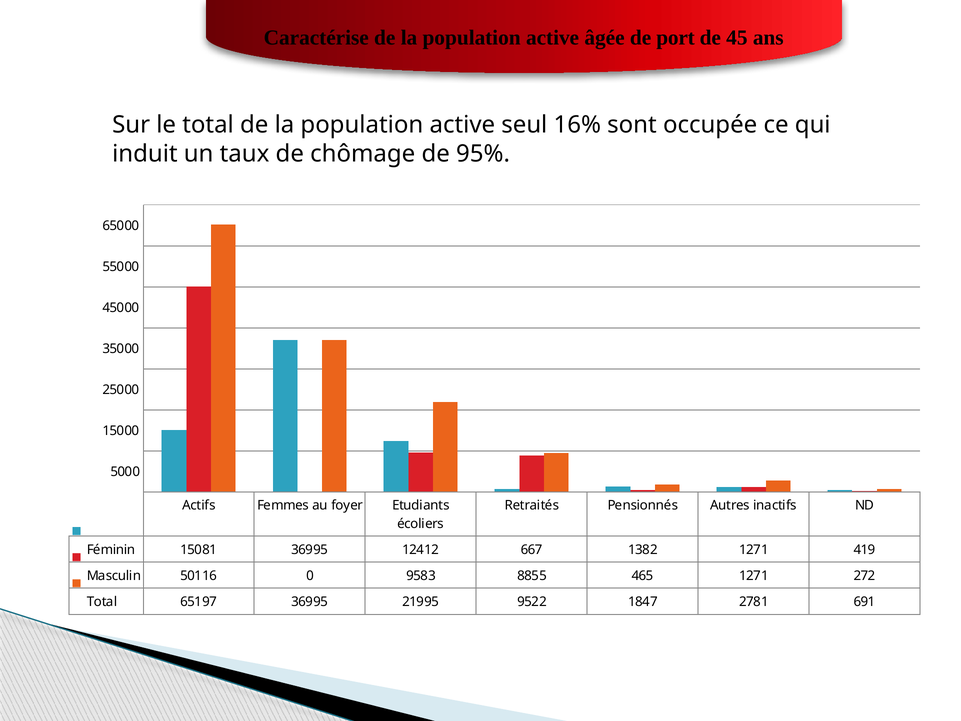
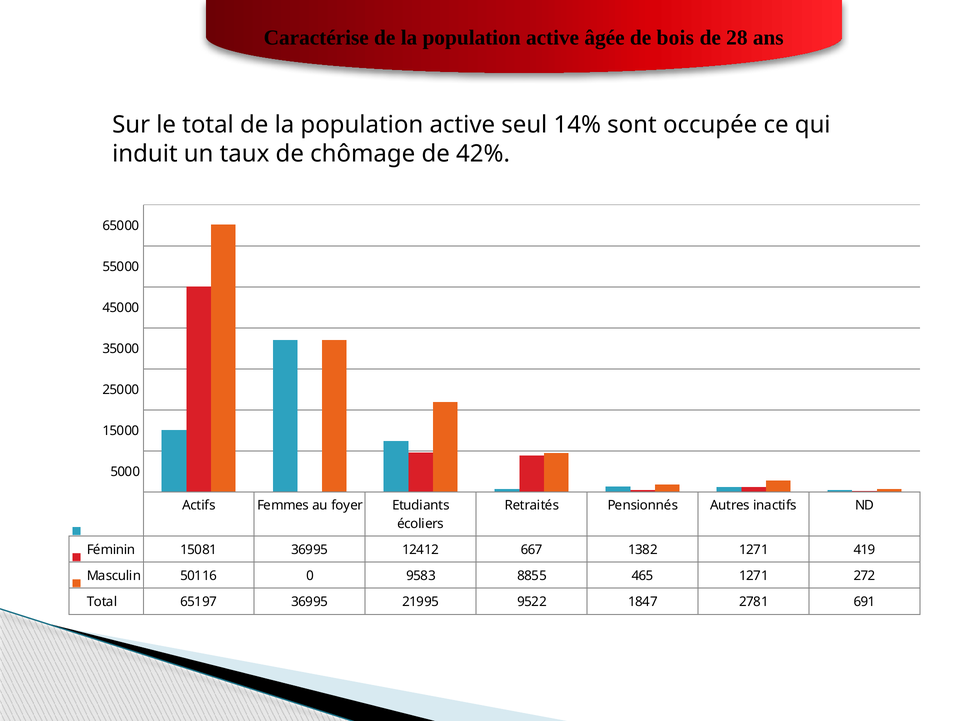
port: port -> bois
45: 45 -> 28
16%: 16% -> 14%
95%: 95% -> 42%
